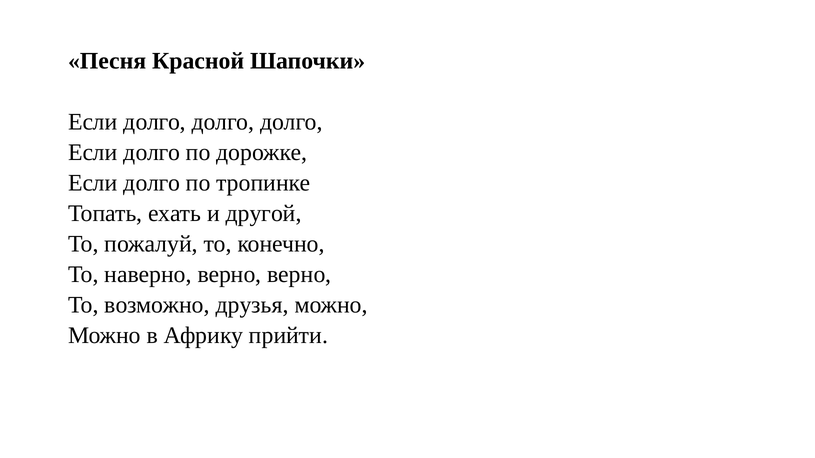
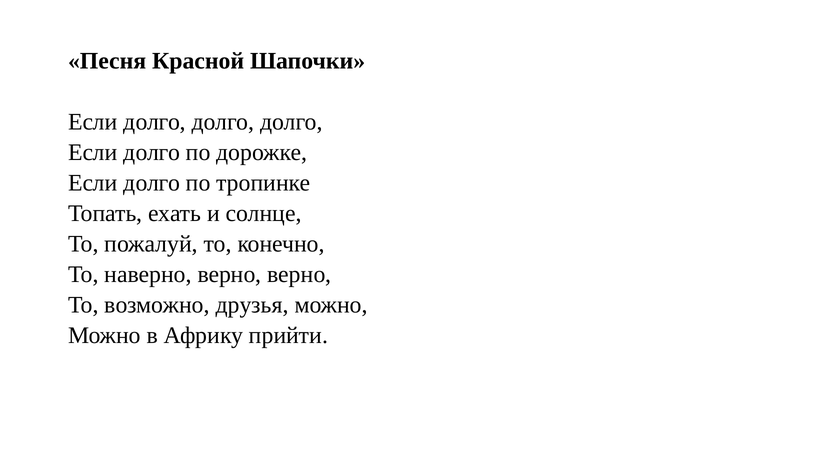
другой: другой -> солнце
